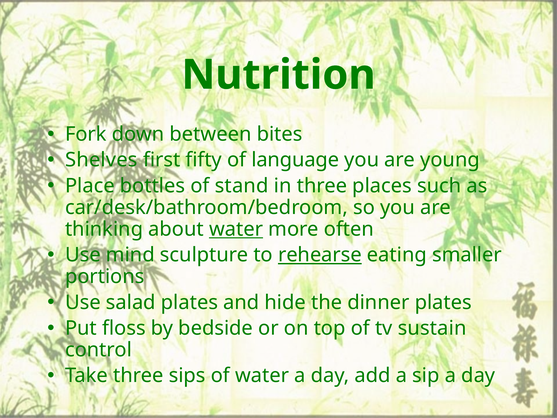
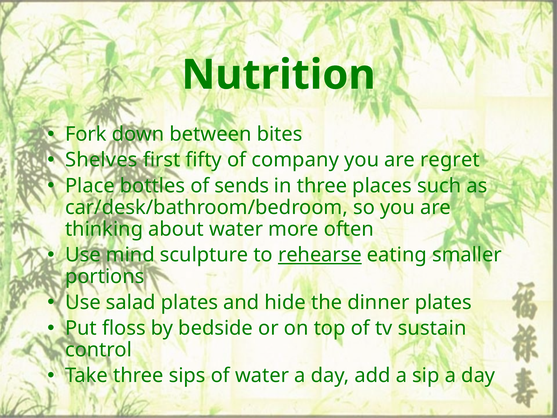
language: language -> company
young: young -> regret
stand: stand -> sends
water at (236, 229) underline: present -> none
